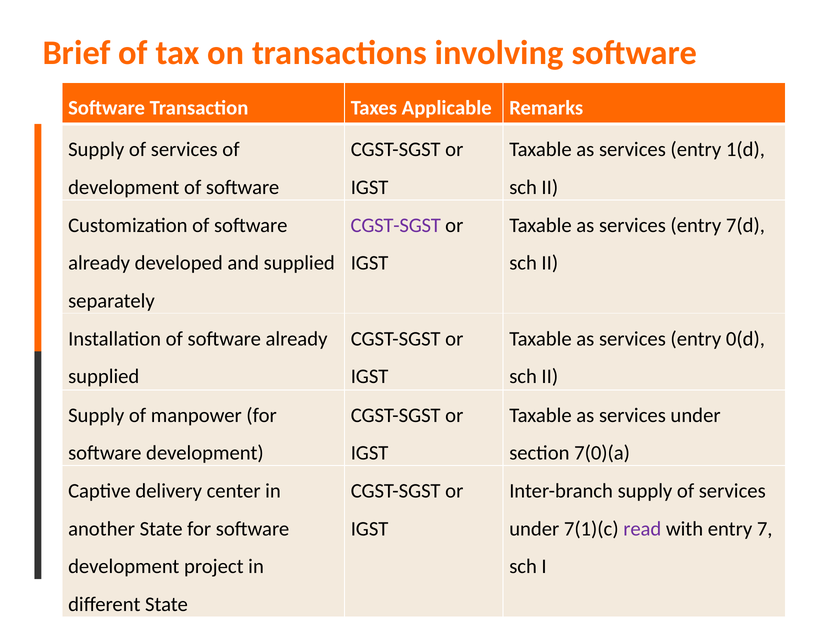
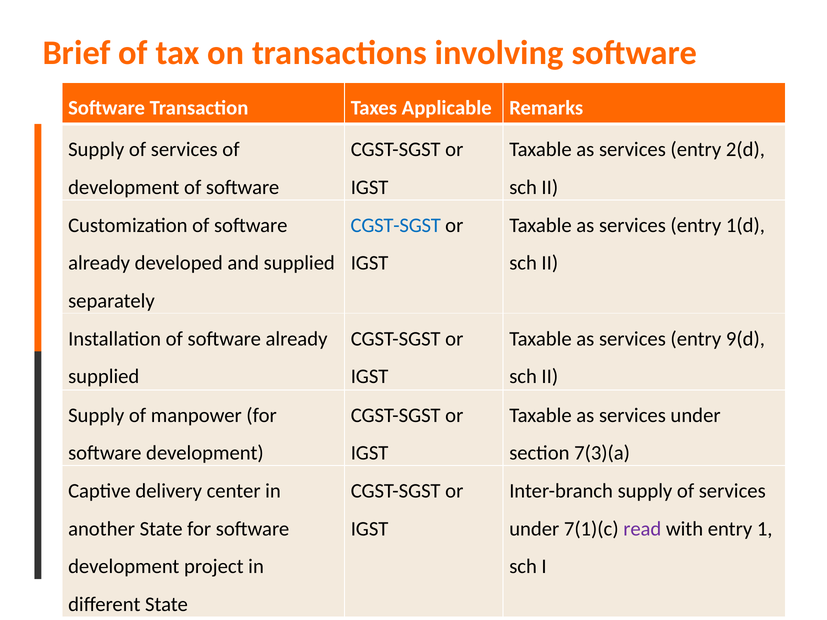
1(d: 1(d -> 2(d
CGST-SGST at (396, 225) colour: purple -> blue
7(d: 7(d -> 1(d
0(d: 0(d -> 9(d
7(0)(a: 7(0)(a -> 7(3)(a
7: 7 -> 1
